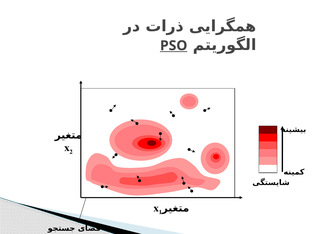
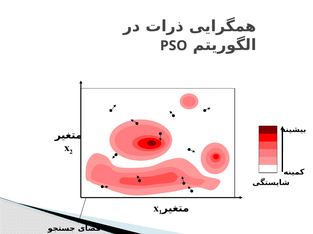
PSO underline: present -> none
